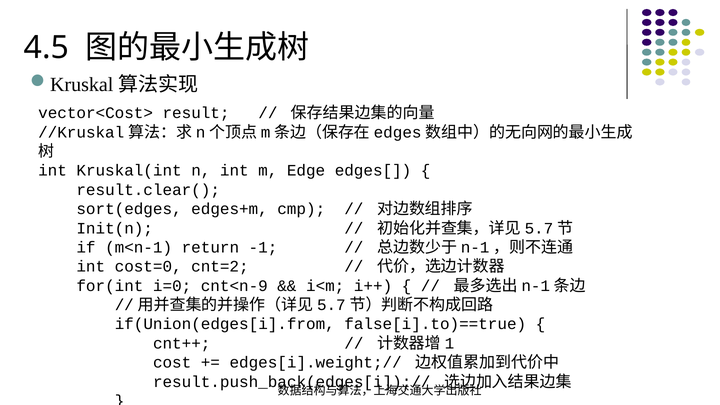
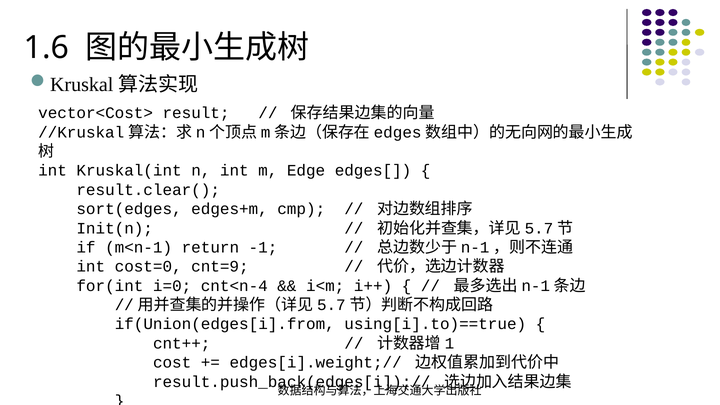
4.5: 4.5 -> 1.6
cnt=2: cnt=2 -> cnt=9
cnt<n-9: cnt<n-9 -> cnt<n-4
false[i].to)==true: false[i].to)==true -> using[i].to)==true
